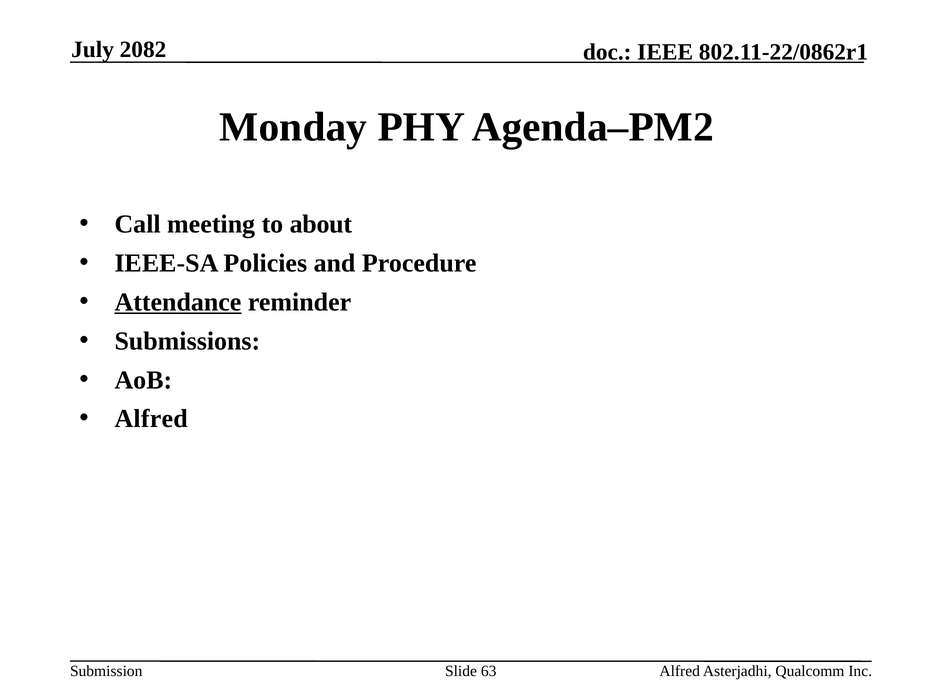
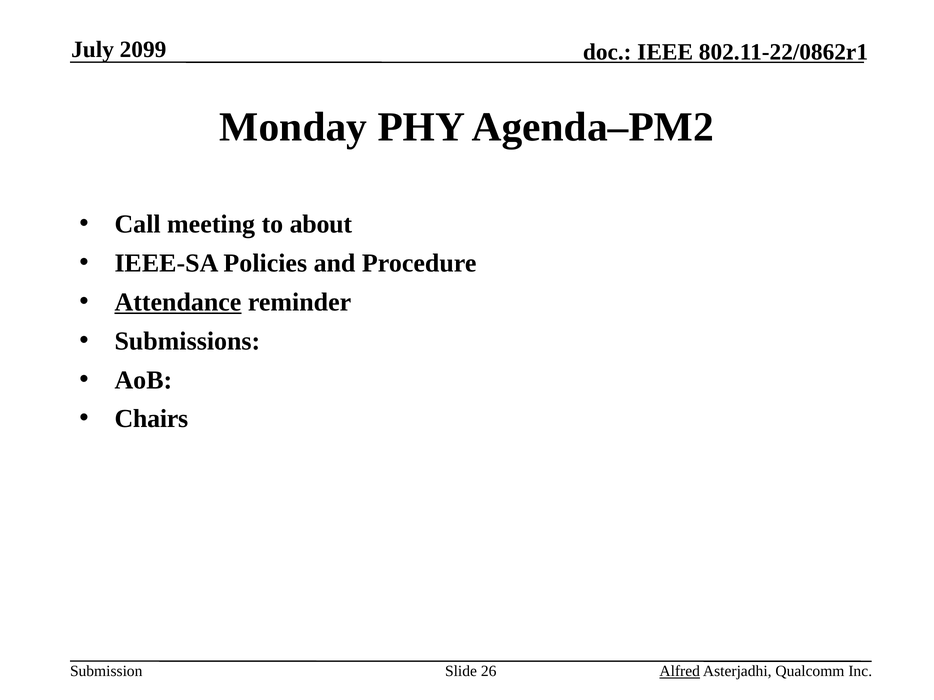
2082: 2082 -> 2099
Alfred at (151, 419): Alfred -> Chairs
63: 63 -> 26
Alfred at (680, 672) underline: none -> present
